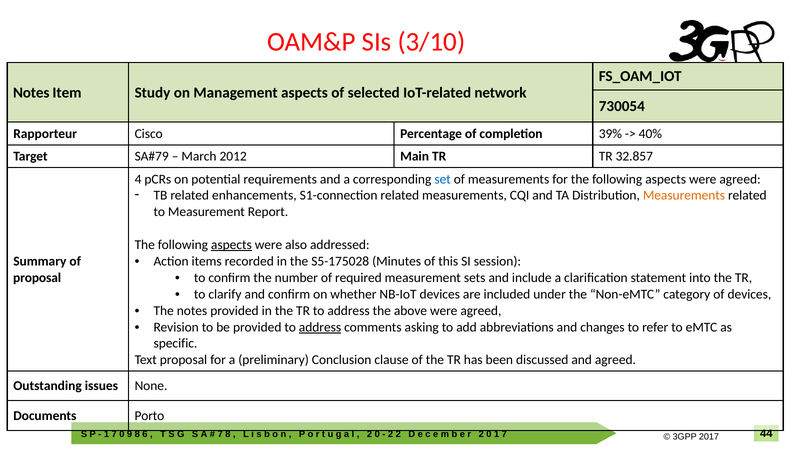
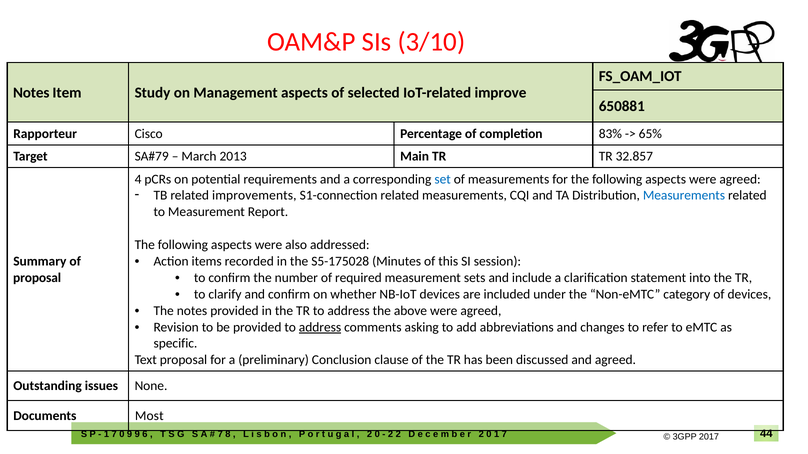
network: network -> improve
730054: 730054 -> 650881
39%: 39% -> 83%
40%: 40% -> 65%
March 2012: 2012 -> 2013
enhancements: enhancements -> improvements
Measurements at (684, 196) colour: orange -> blue
aspects at (231, 245) underline: present -> none
Porto: Porto -> Most
8 at (137, 435): 8 -> 9
